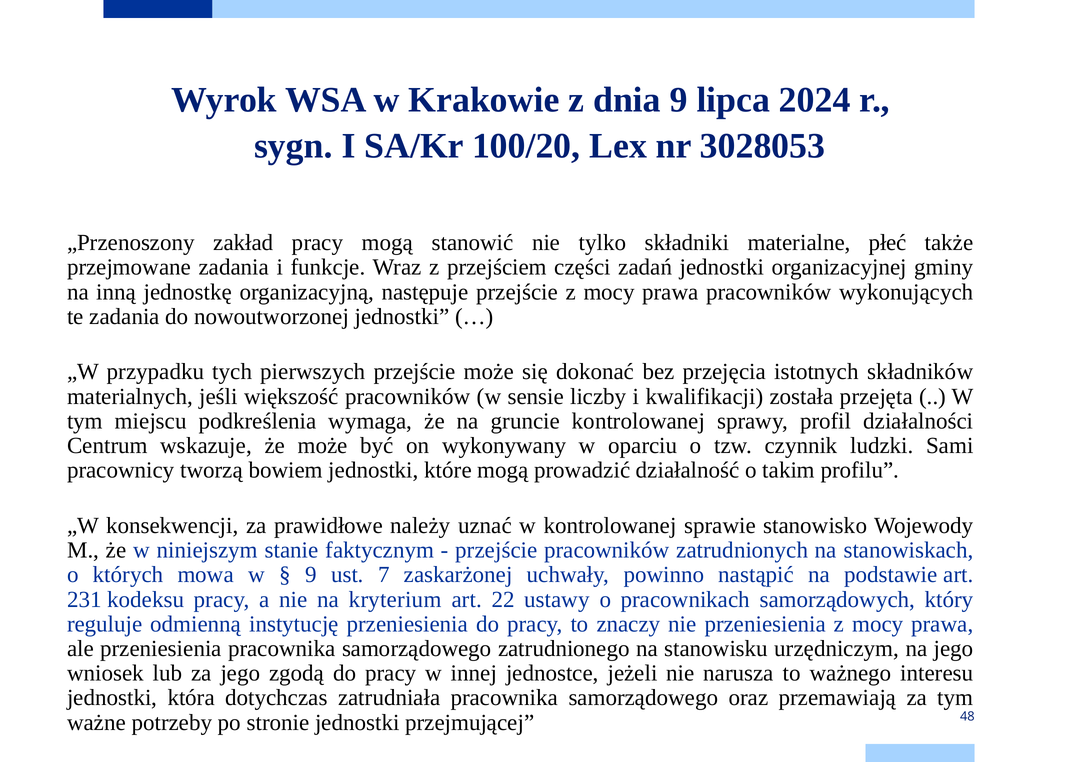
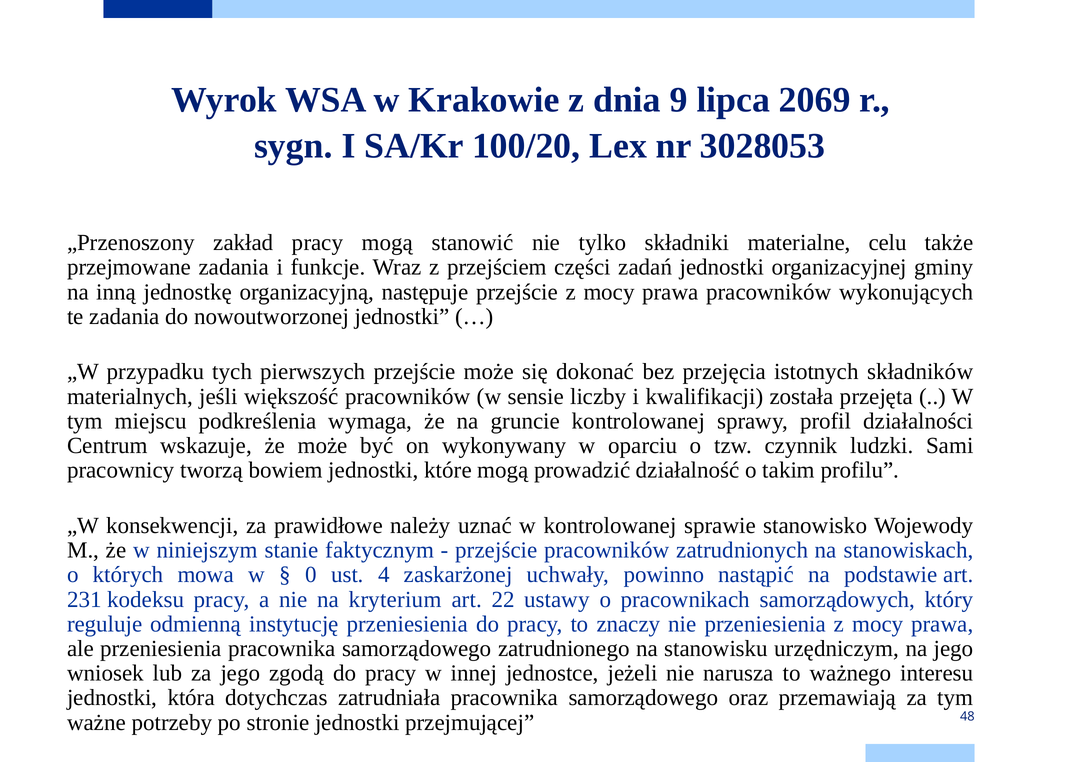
2024: 2024 -> 2069
płeć: płeć -> celu
9 at (311, 575): 9 -> 0
7: 7 -> 4
